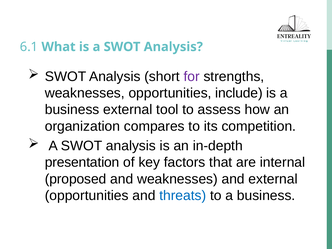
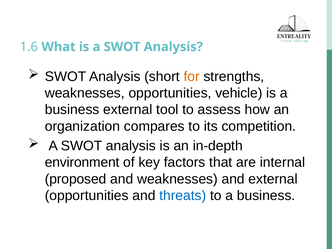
6.1: 6.1 -> 1.6
for colour: purple -> orange
include: include -> vehicle
presentation: presentation -> environment
